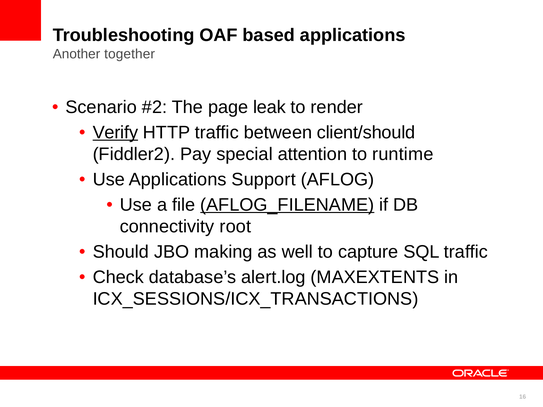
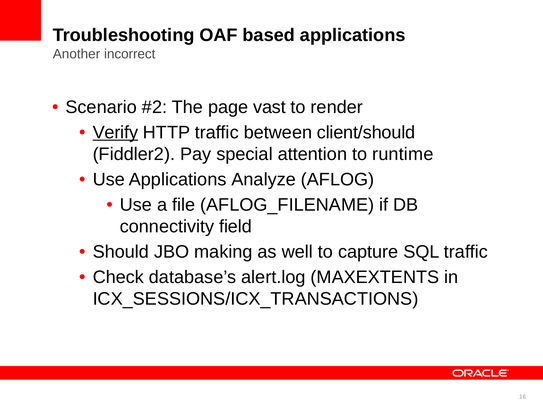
together: together -> incorrect
leak: leak -> vast
Support: Support -> Analyze
AFLOG_FILENAME underline: present -> none
root: root -> field
